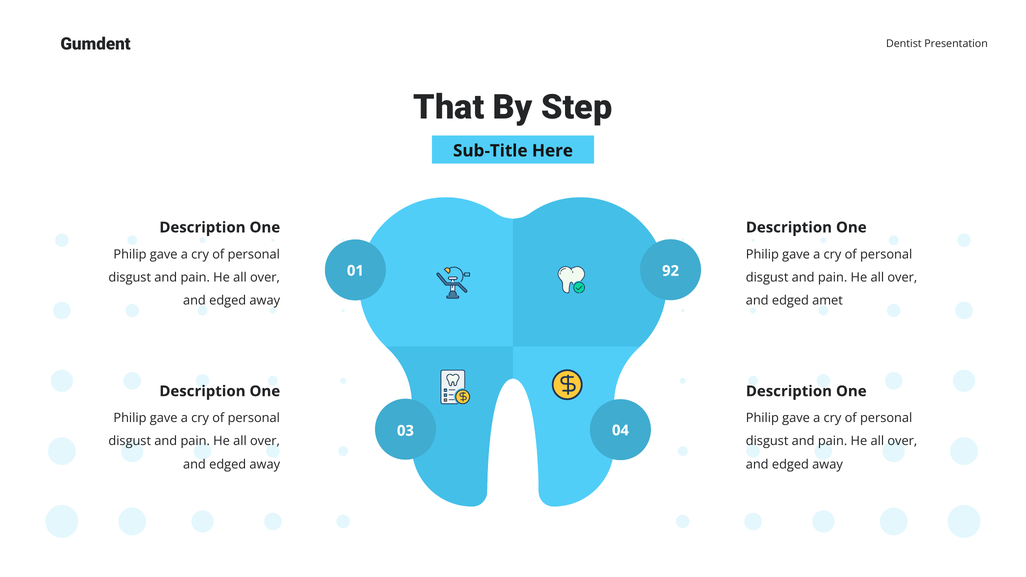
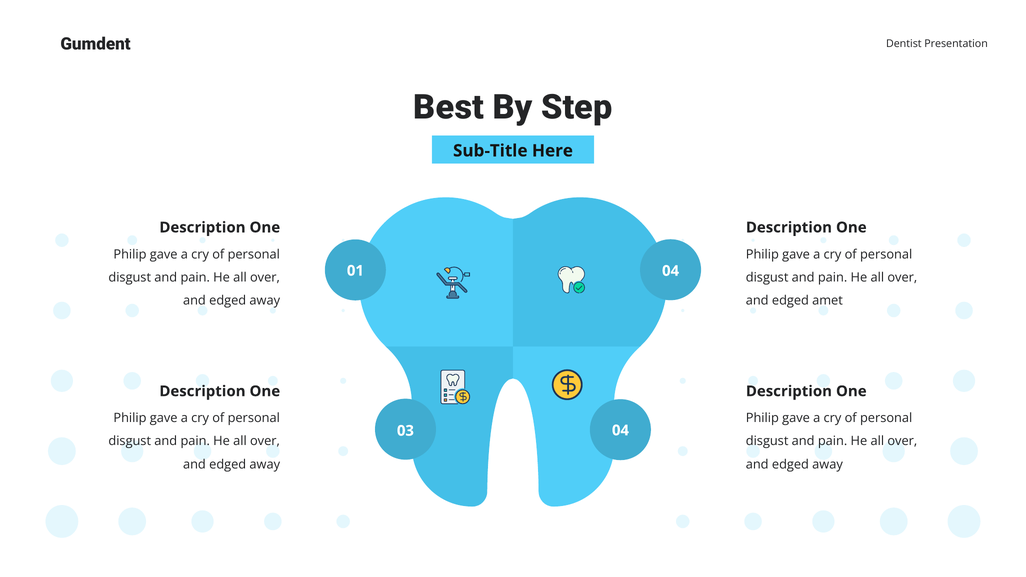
That: That -> Best
01 92: 92 -> 04
